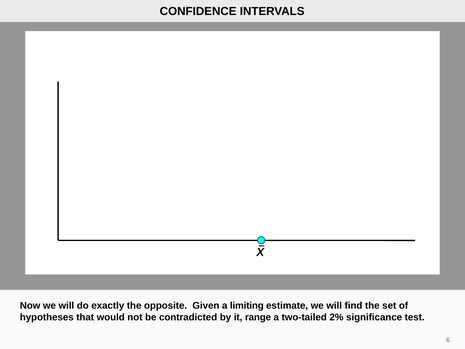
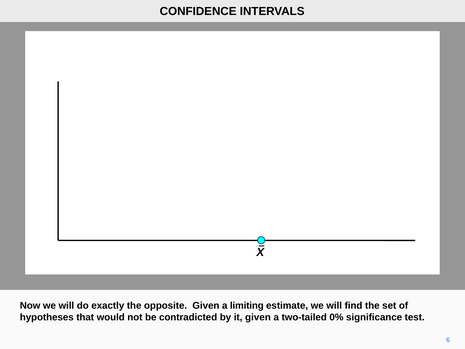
it range: range -> given
2%: 2% -> 0%
